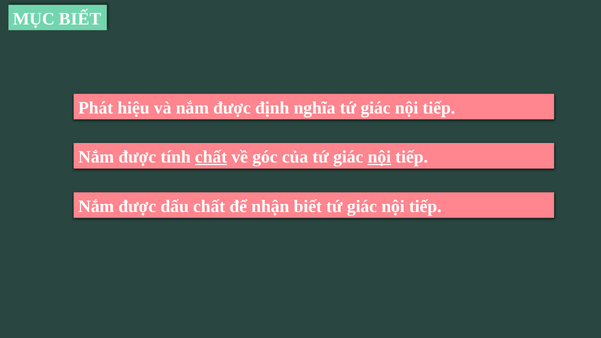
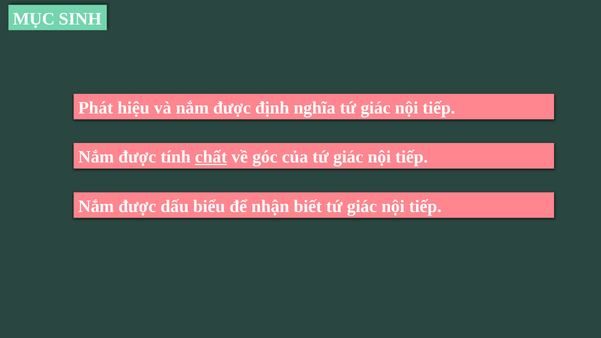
MỤC BIẾT: BIẾT -> SINH
nội at (379, 157) underline: present -> none
dấu chất: chất -> biểu
